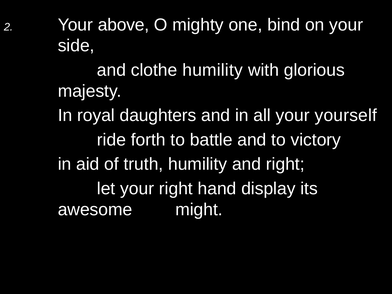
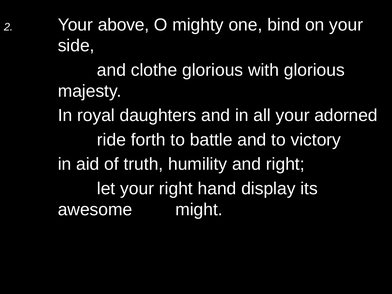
clothe humility: humility -> glorious
yourself: yourself -> adorned
